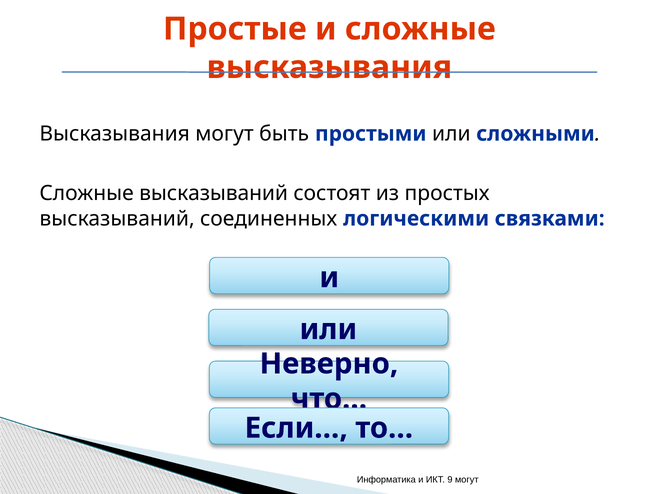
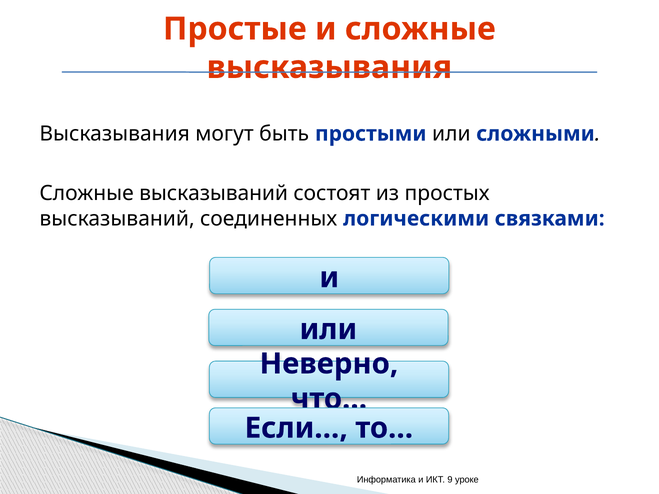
9 могут: могут -> уроке
